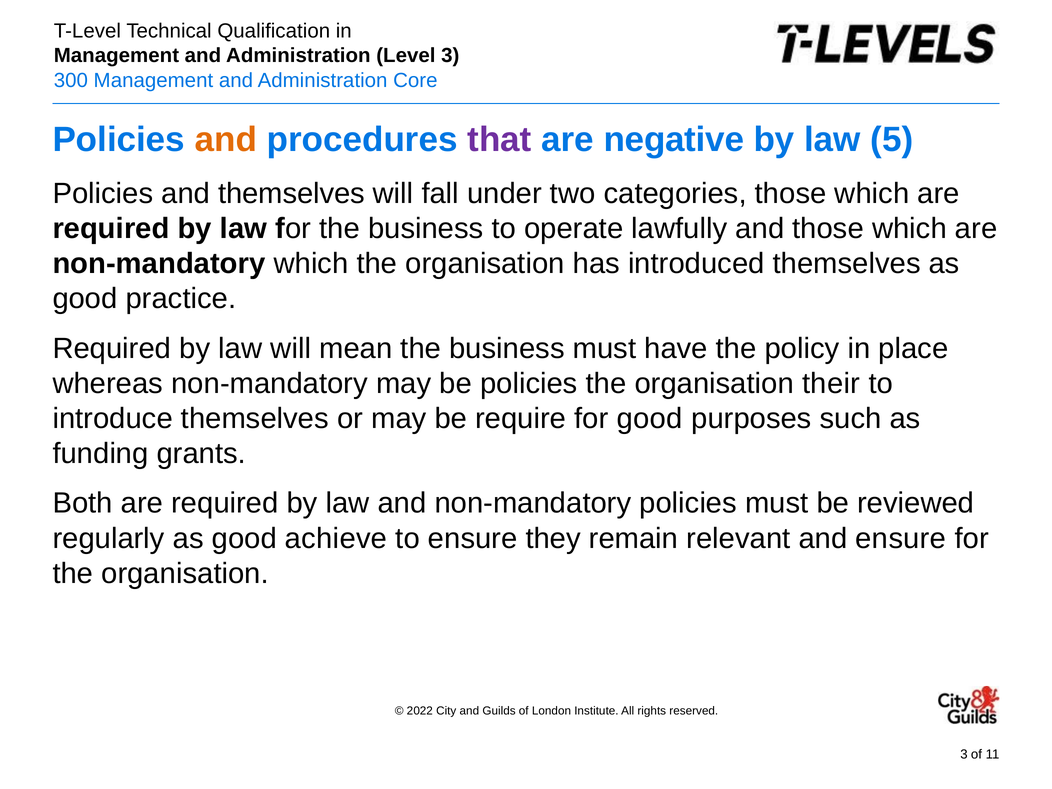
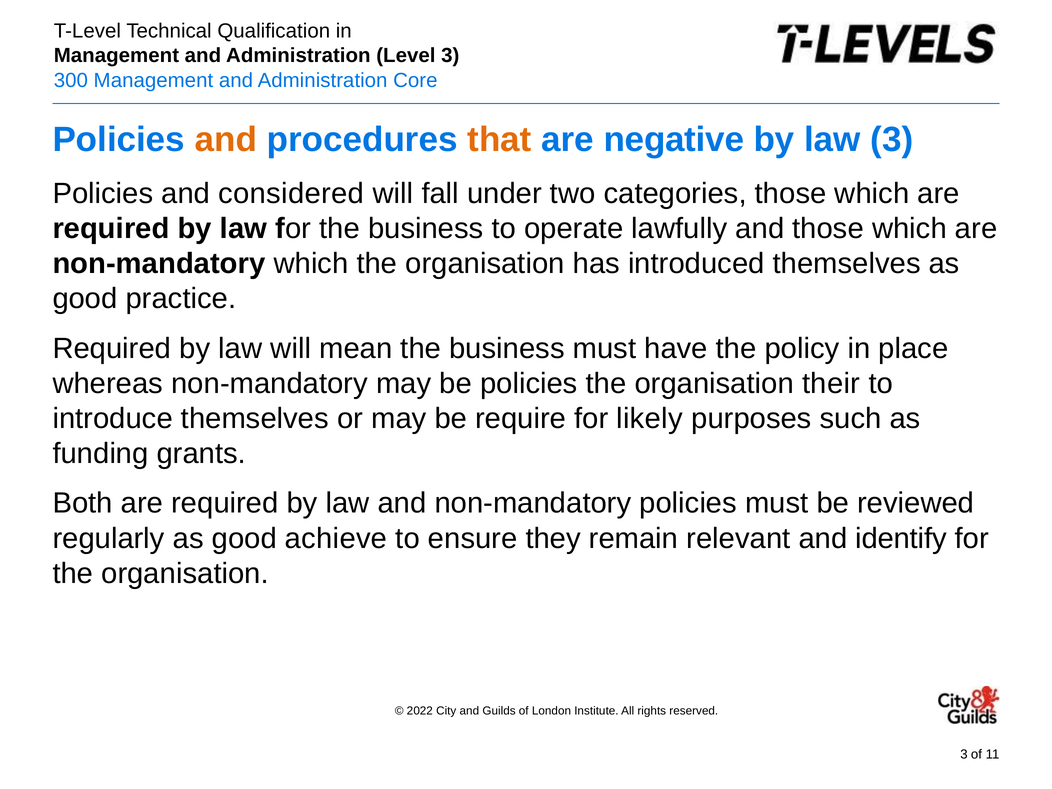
that colour: purple -> orange
law 5: 5 -> 3
and themselves: themselves -> considered
for good: good -> likely
and ensure: ensure -> identify
